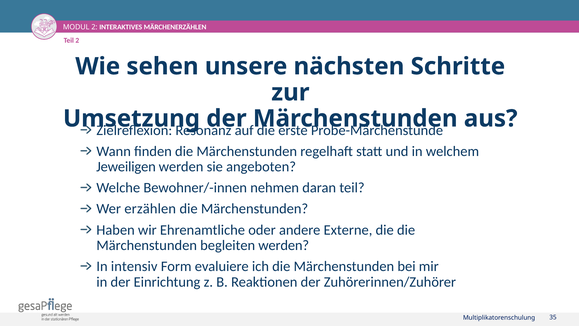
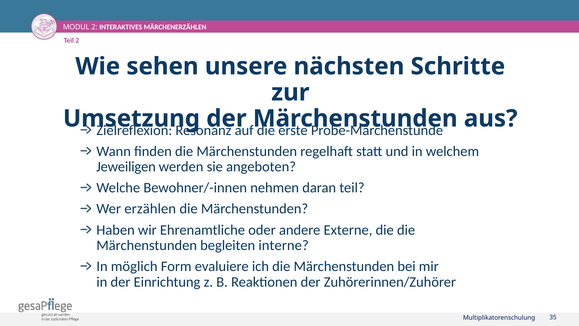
begleiten werden: werden -> interne
intensiv: intensiv -> möglich
